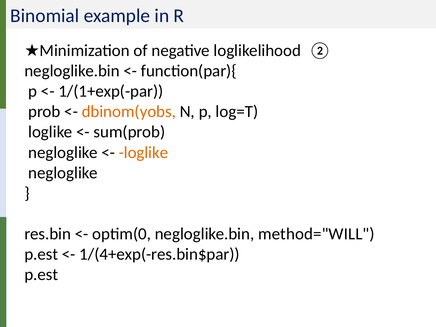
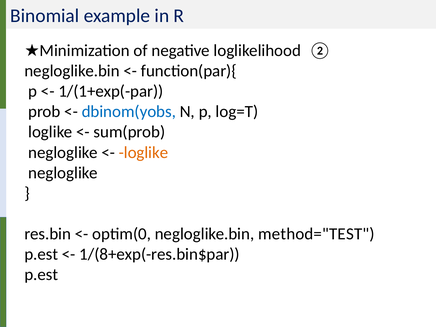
dbinom(yobs colour: orange -> blue
method="WILL: method="WILL -> method="TEST
1/(4+exp(-res.bin$par: 1/(4+exp(-res.bin$par -> 1/(8+exp(-res.bin$par
